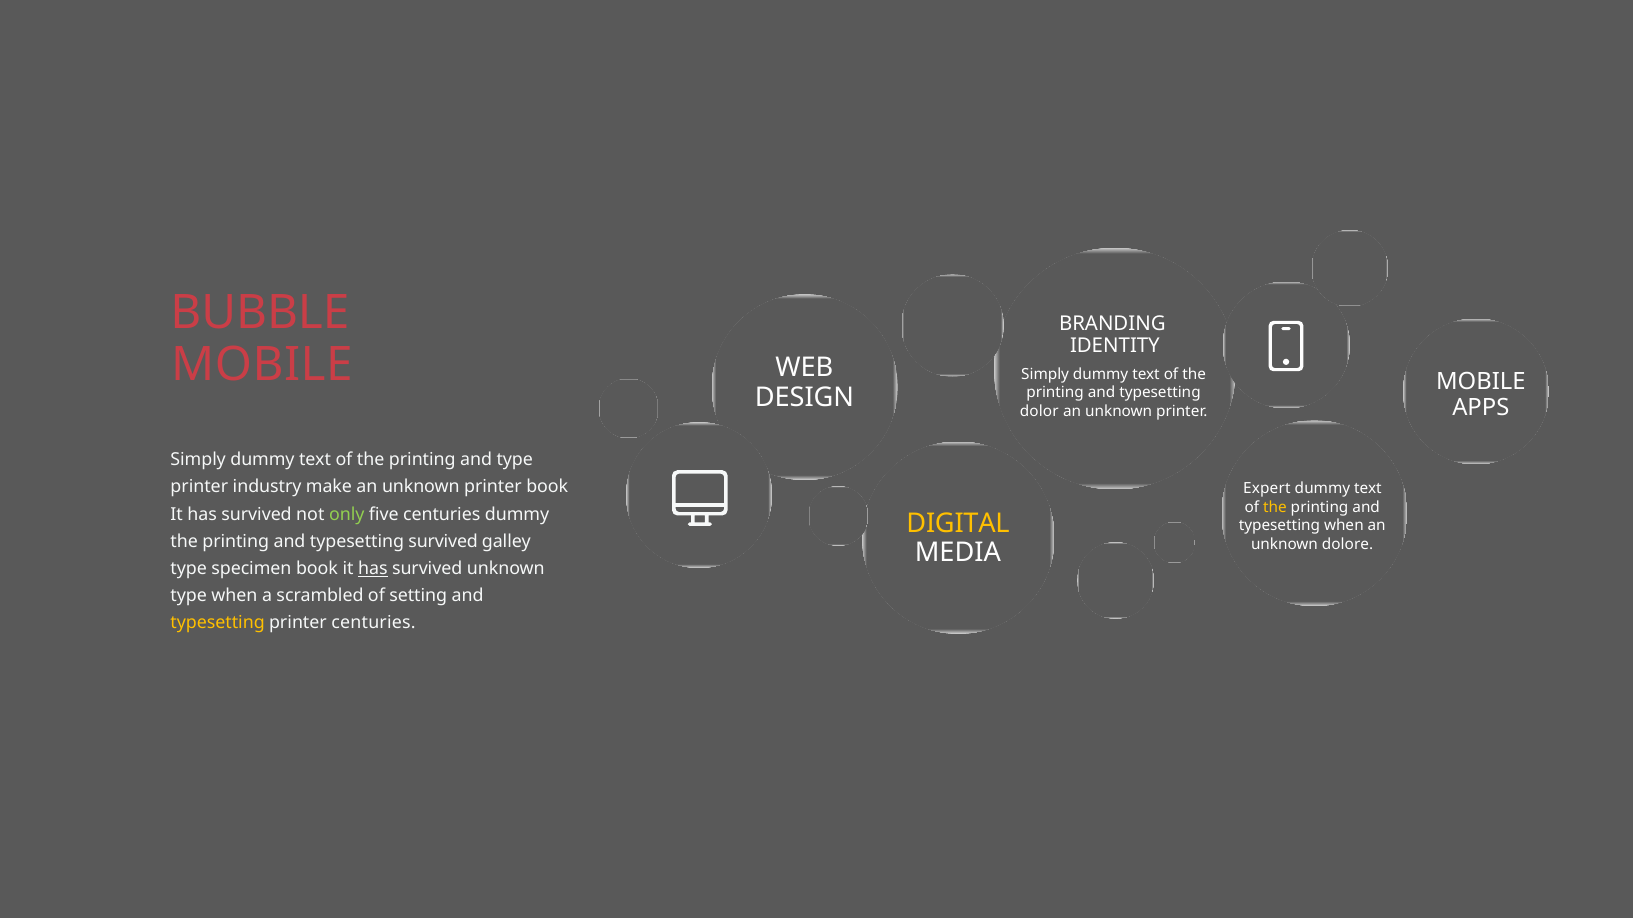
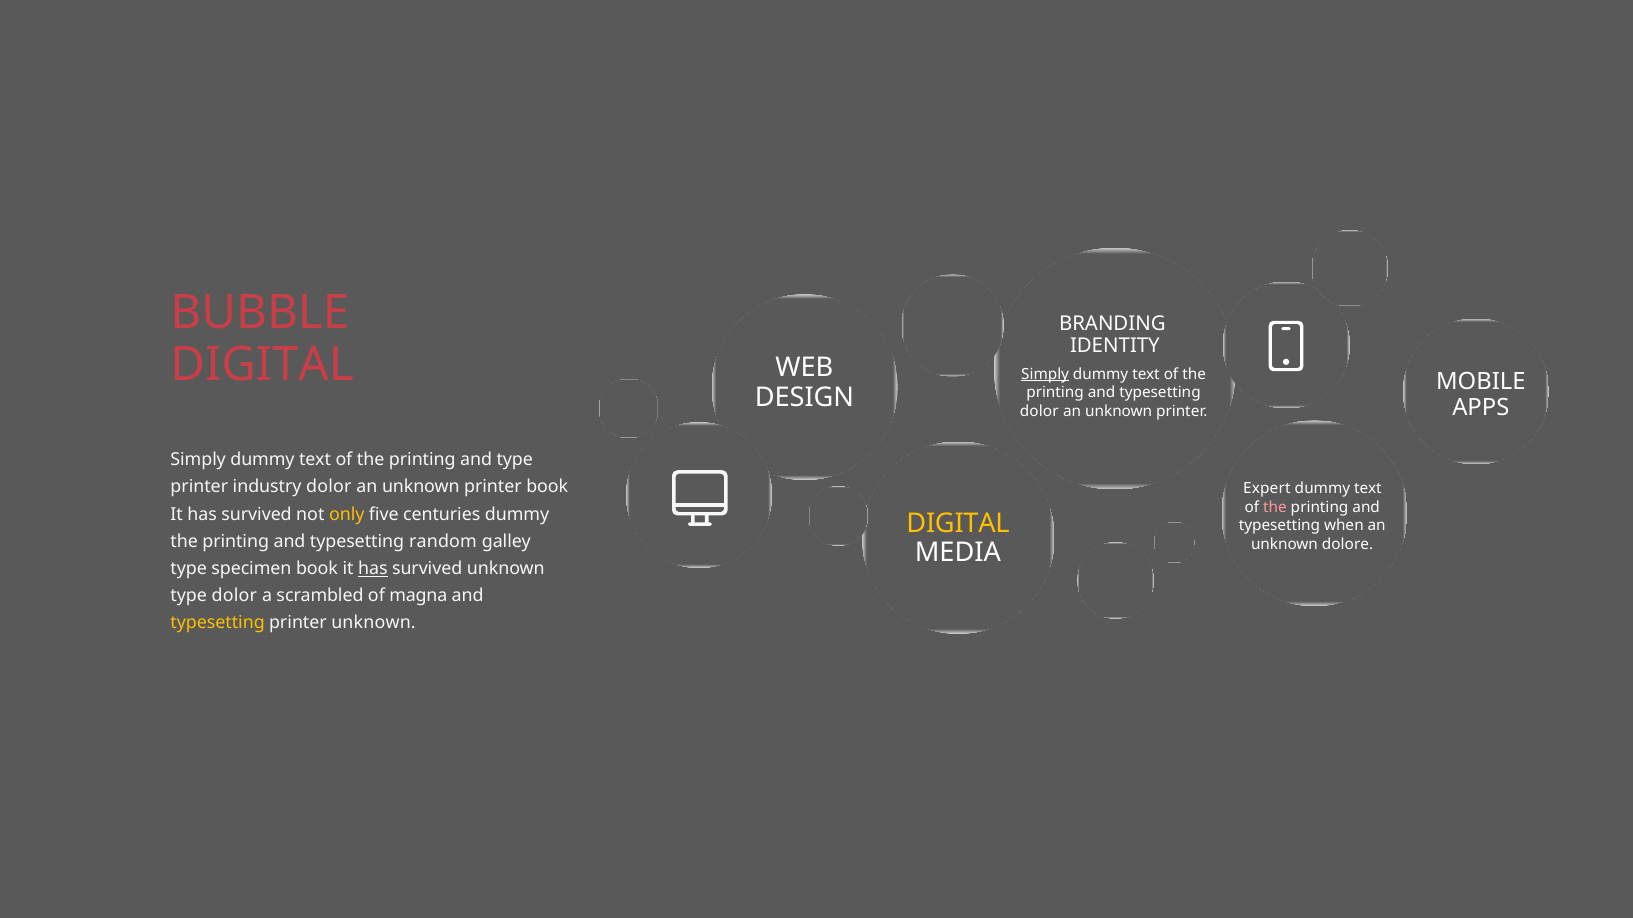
MOBILE at (262, 365): MOBILE -> DIGITAL
Simply at (1045, 374) underline: none -> present
industry make: make -> dolor
the at (1275, 508) colour: yellow -> pink
only colour: light green -> yellow
typesetting survived: survived -> random
type when: when -> dolor
setting: setting -> magna
printer centuries: centuries -> unknown
